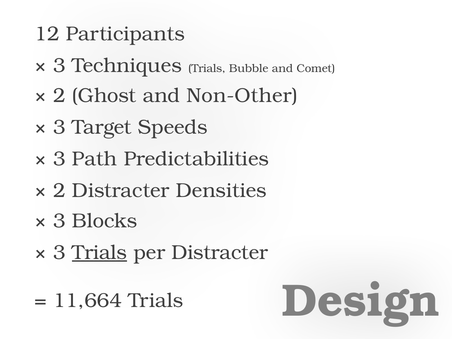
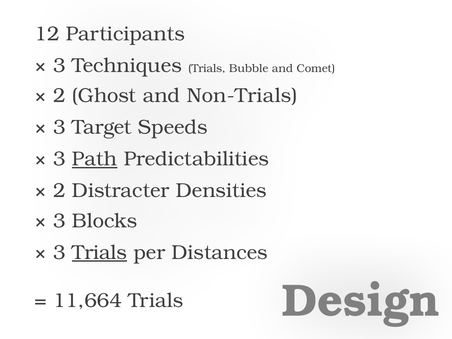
Non-Other: Non-Other -> Non-Trials
Path underline: none -> present
per Distracter: Distracter -> Distances
